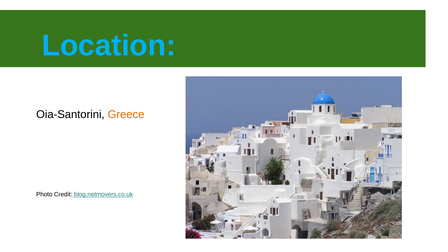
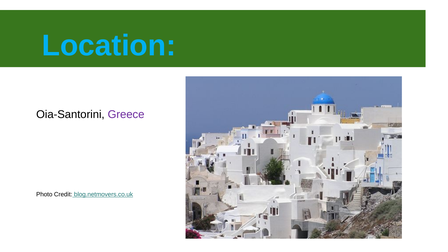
Greece colour: orange -> purple
